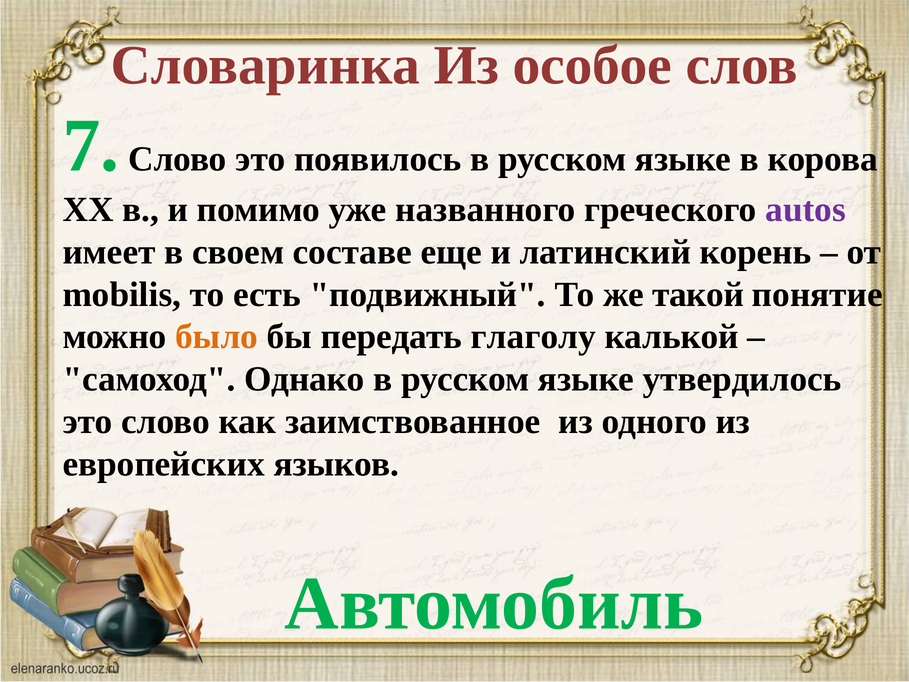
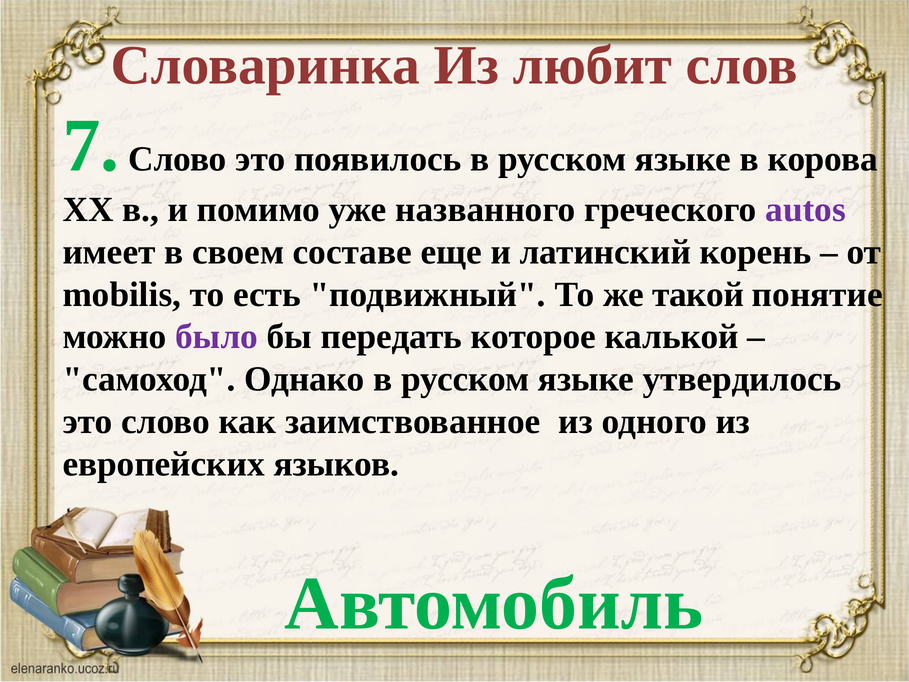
особое: особое -> любит
было colour: orange -> purple
глаголу: глаголу -> которое
